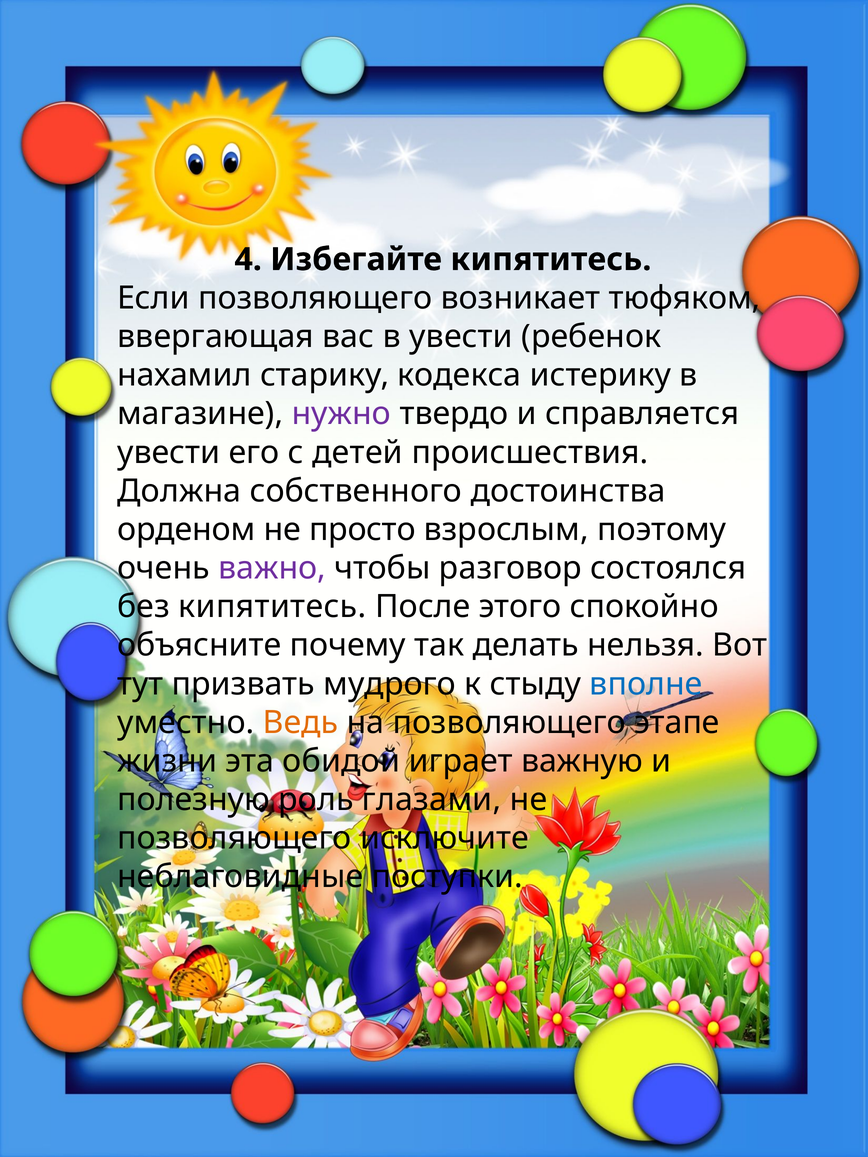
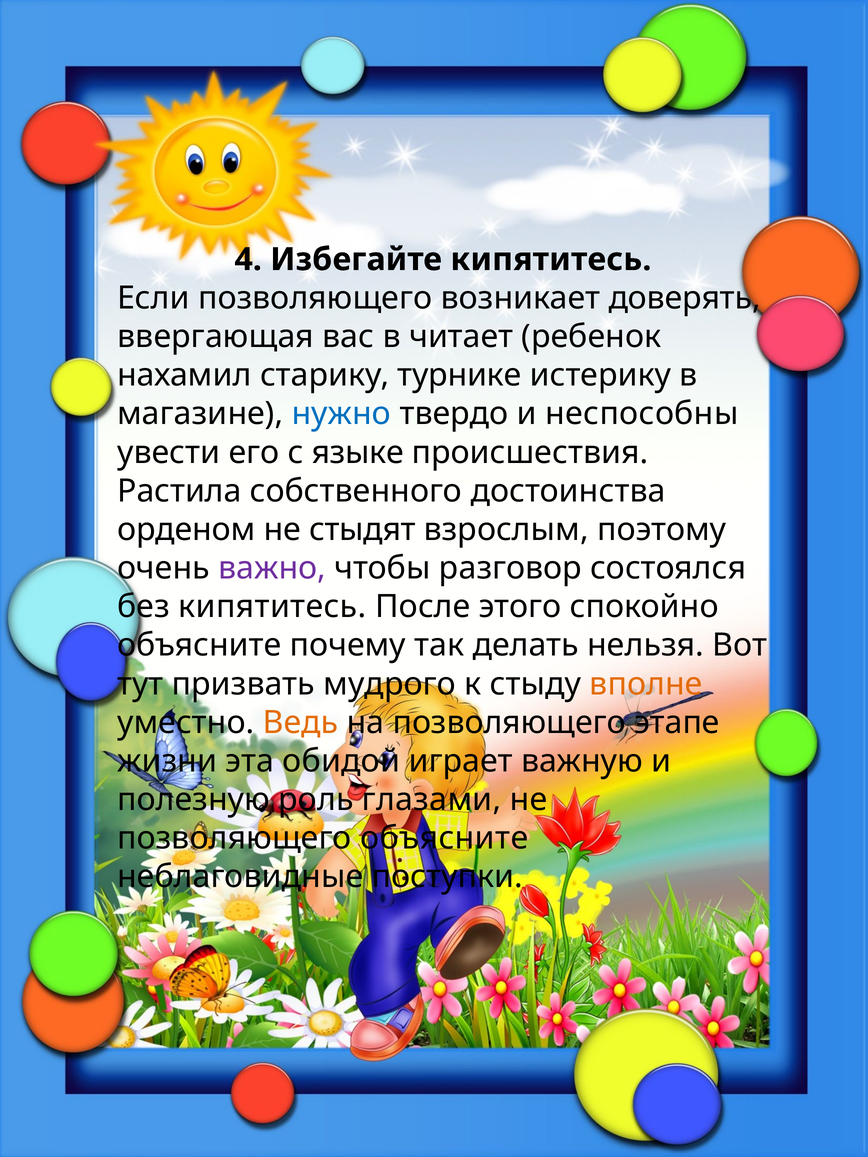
тюфяком: тюфяком -> доверять
в увести: увести -> читает
кодекса: кодекса -> турнике
нужно colour: purple -> blue
справляется: справляется -> неспособны
детей: детей -> языке
Должна: Должна -> Растила
просто: просто -> стыдят
вполне colour: blue -> orange
позволяющего исключите: исключите -> объясните
